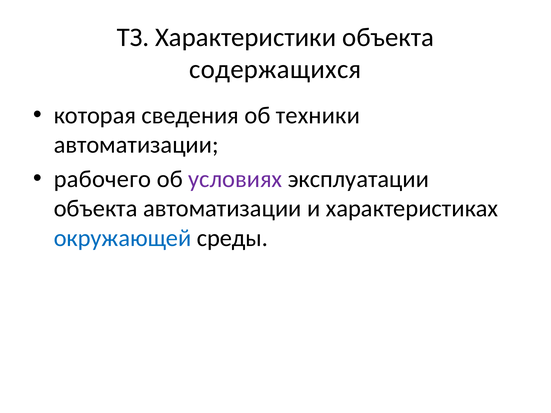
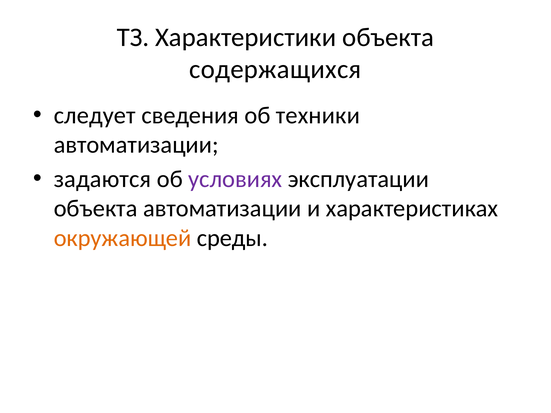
которая: которая -> следует
рабочего: рабочего -> задаются
окружающей colour: blue -> orange
